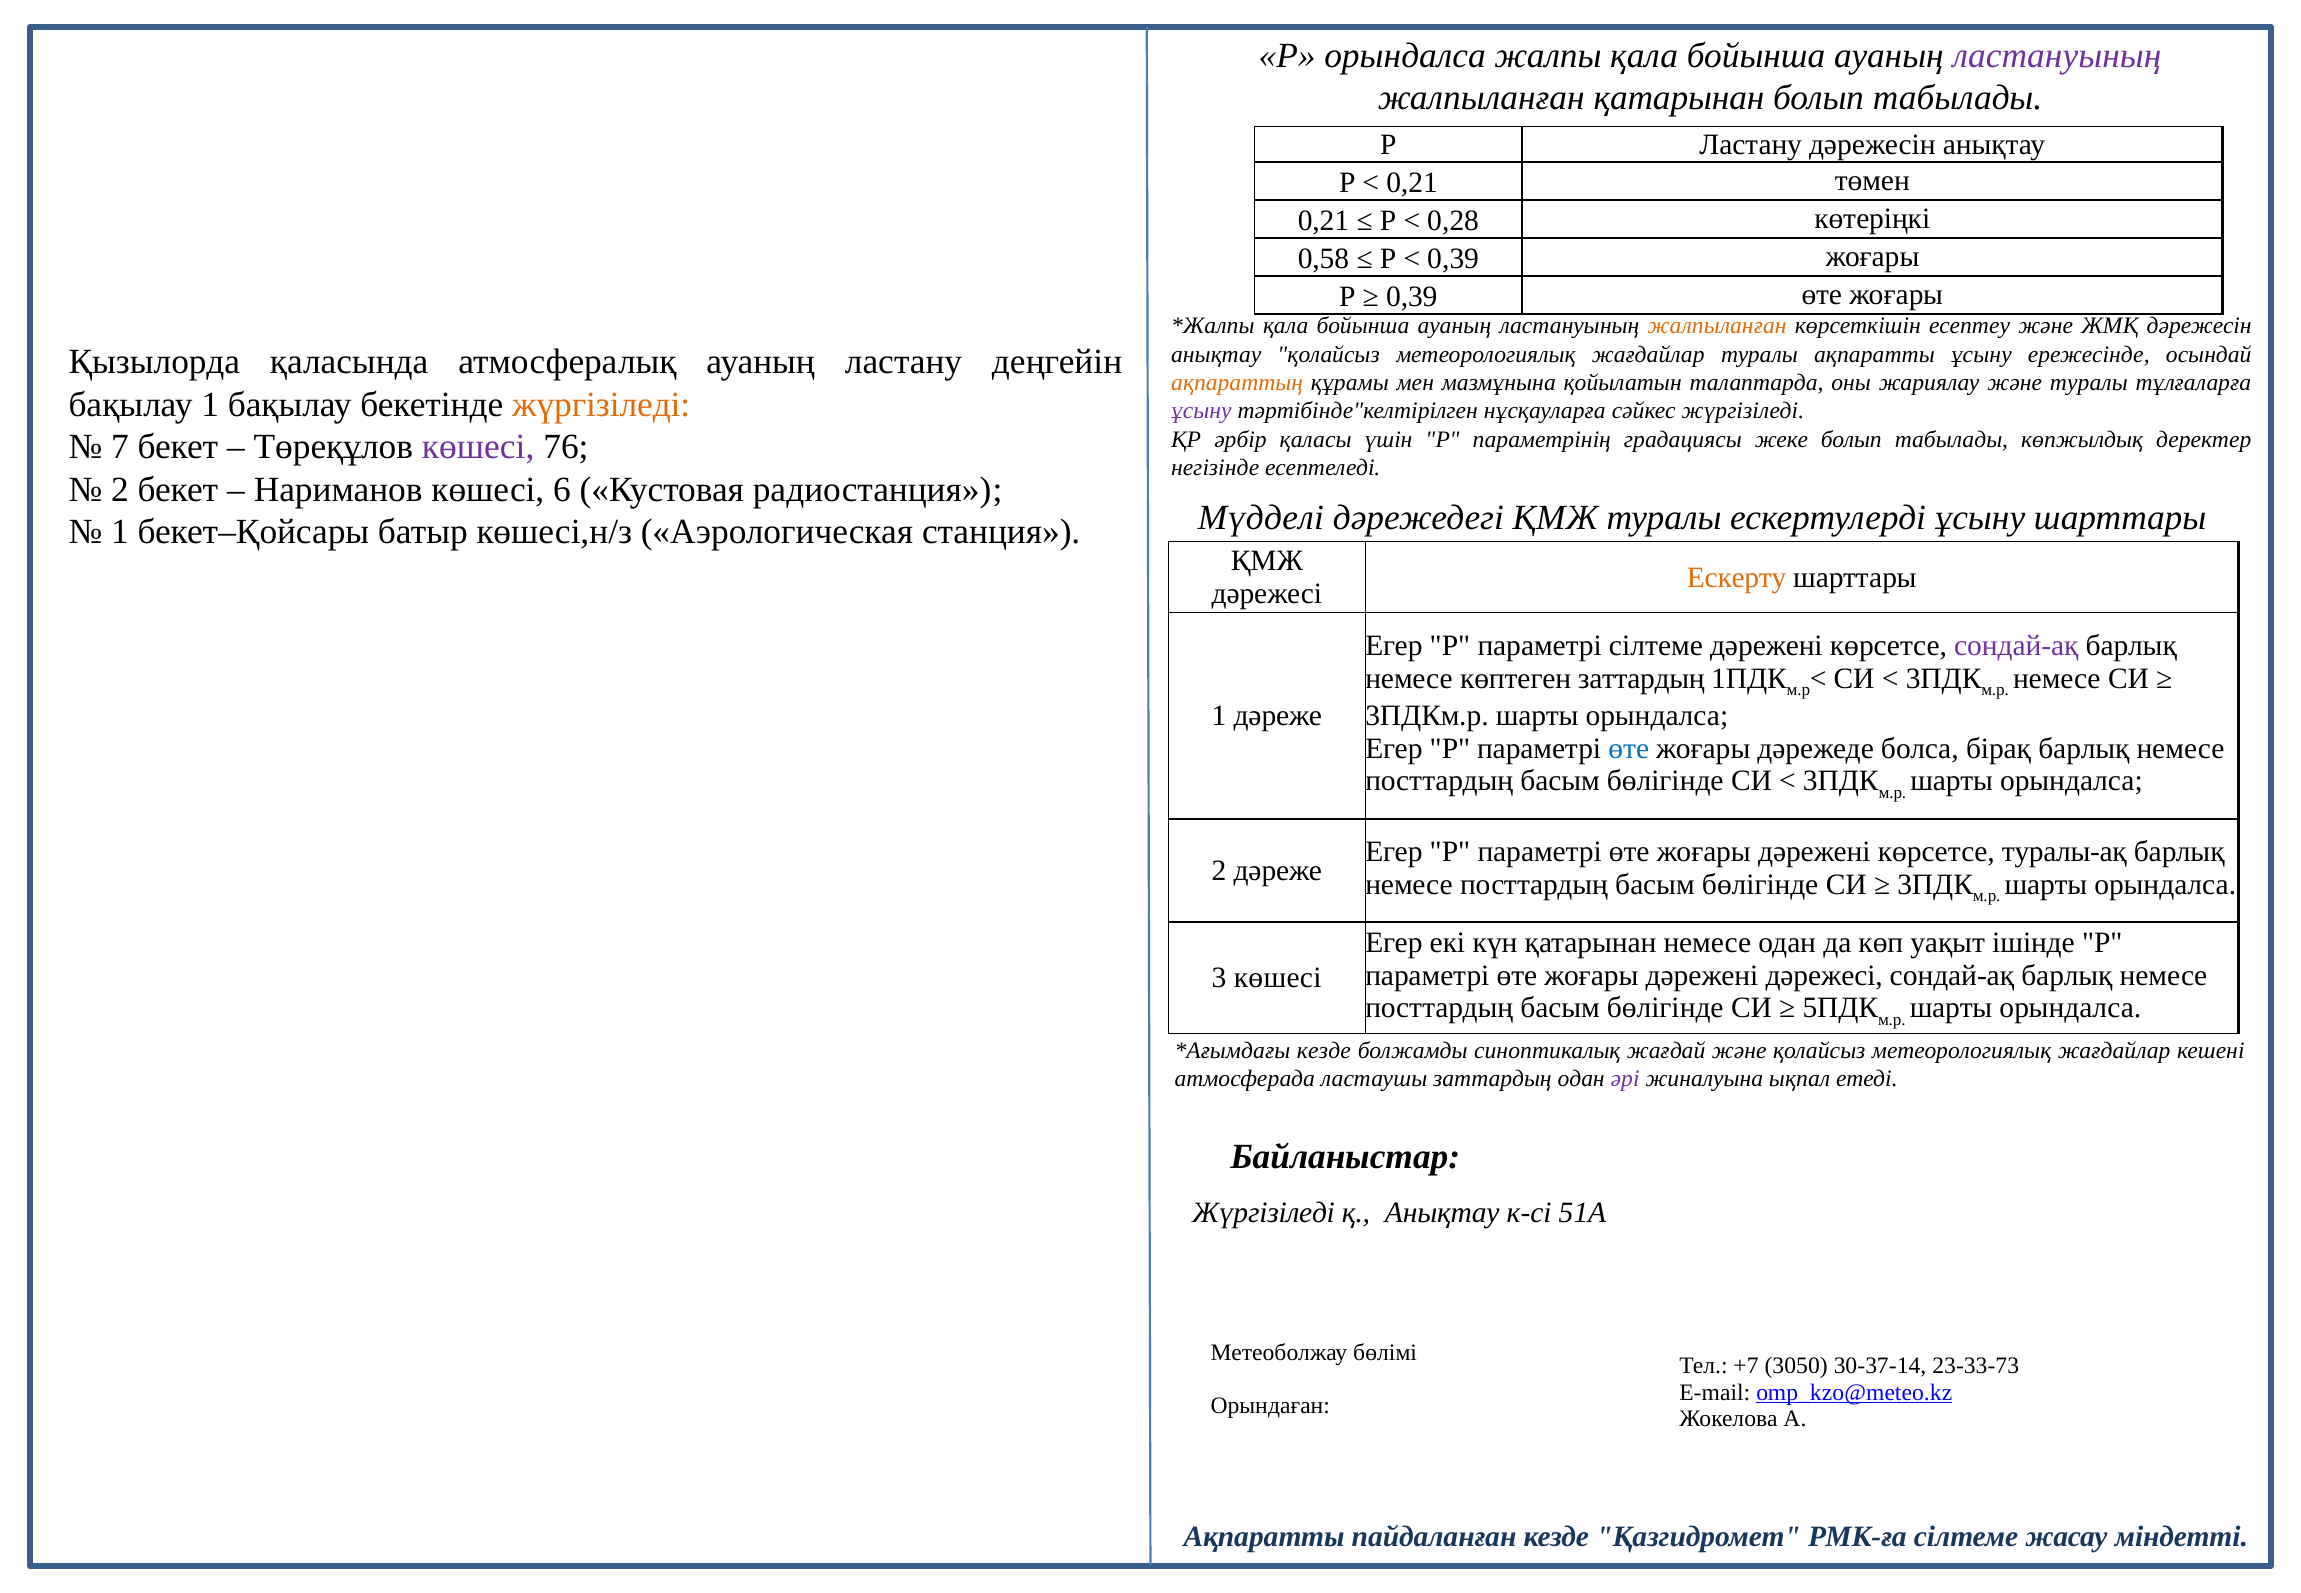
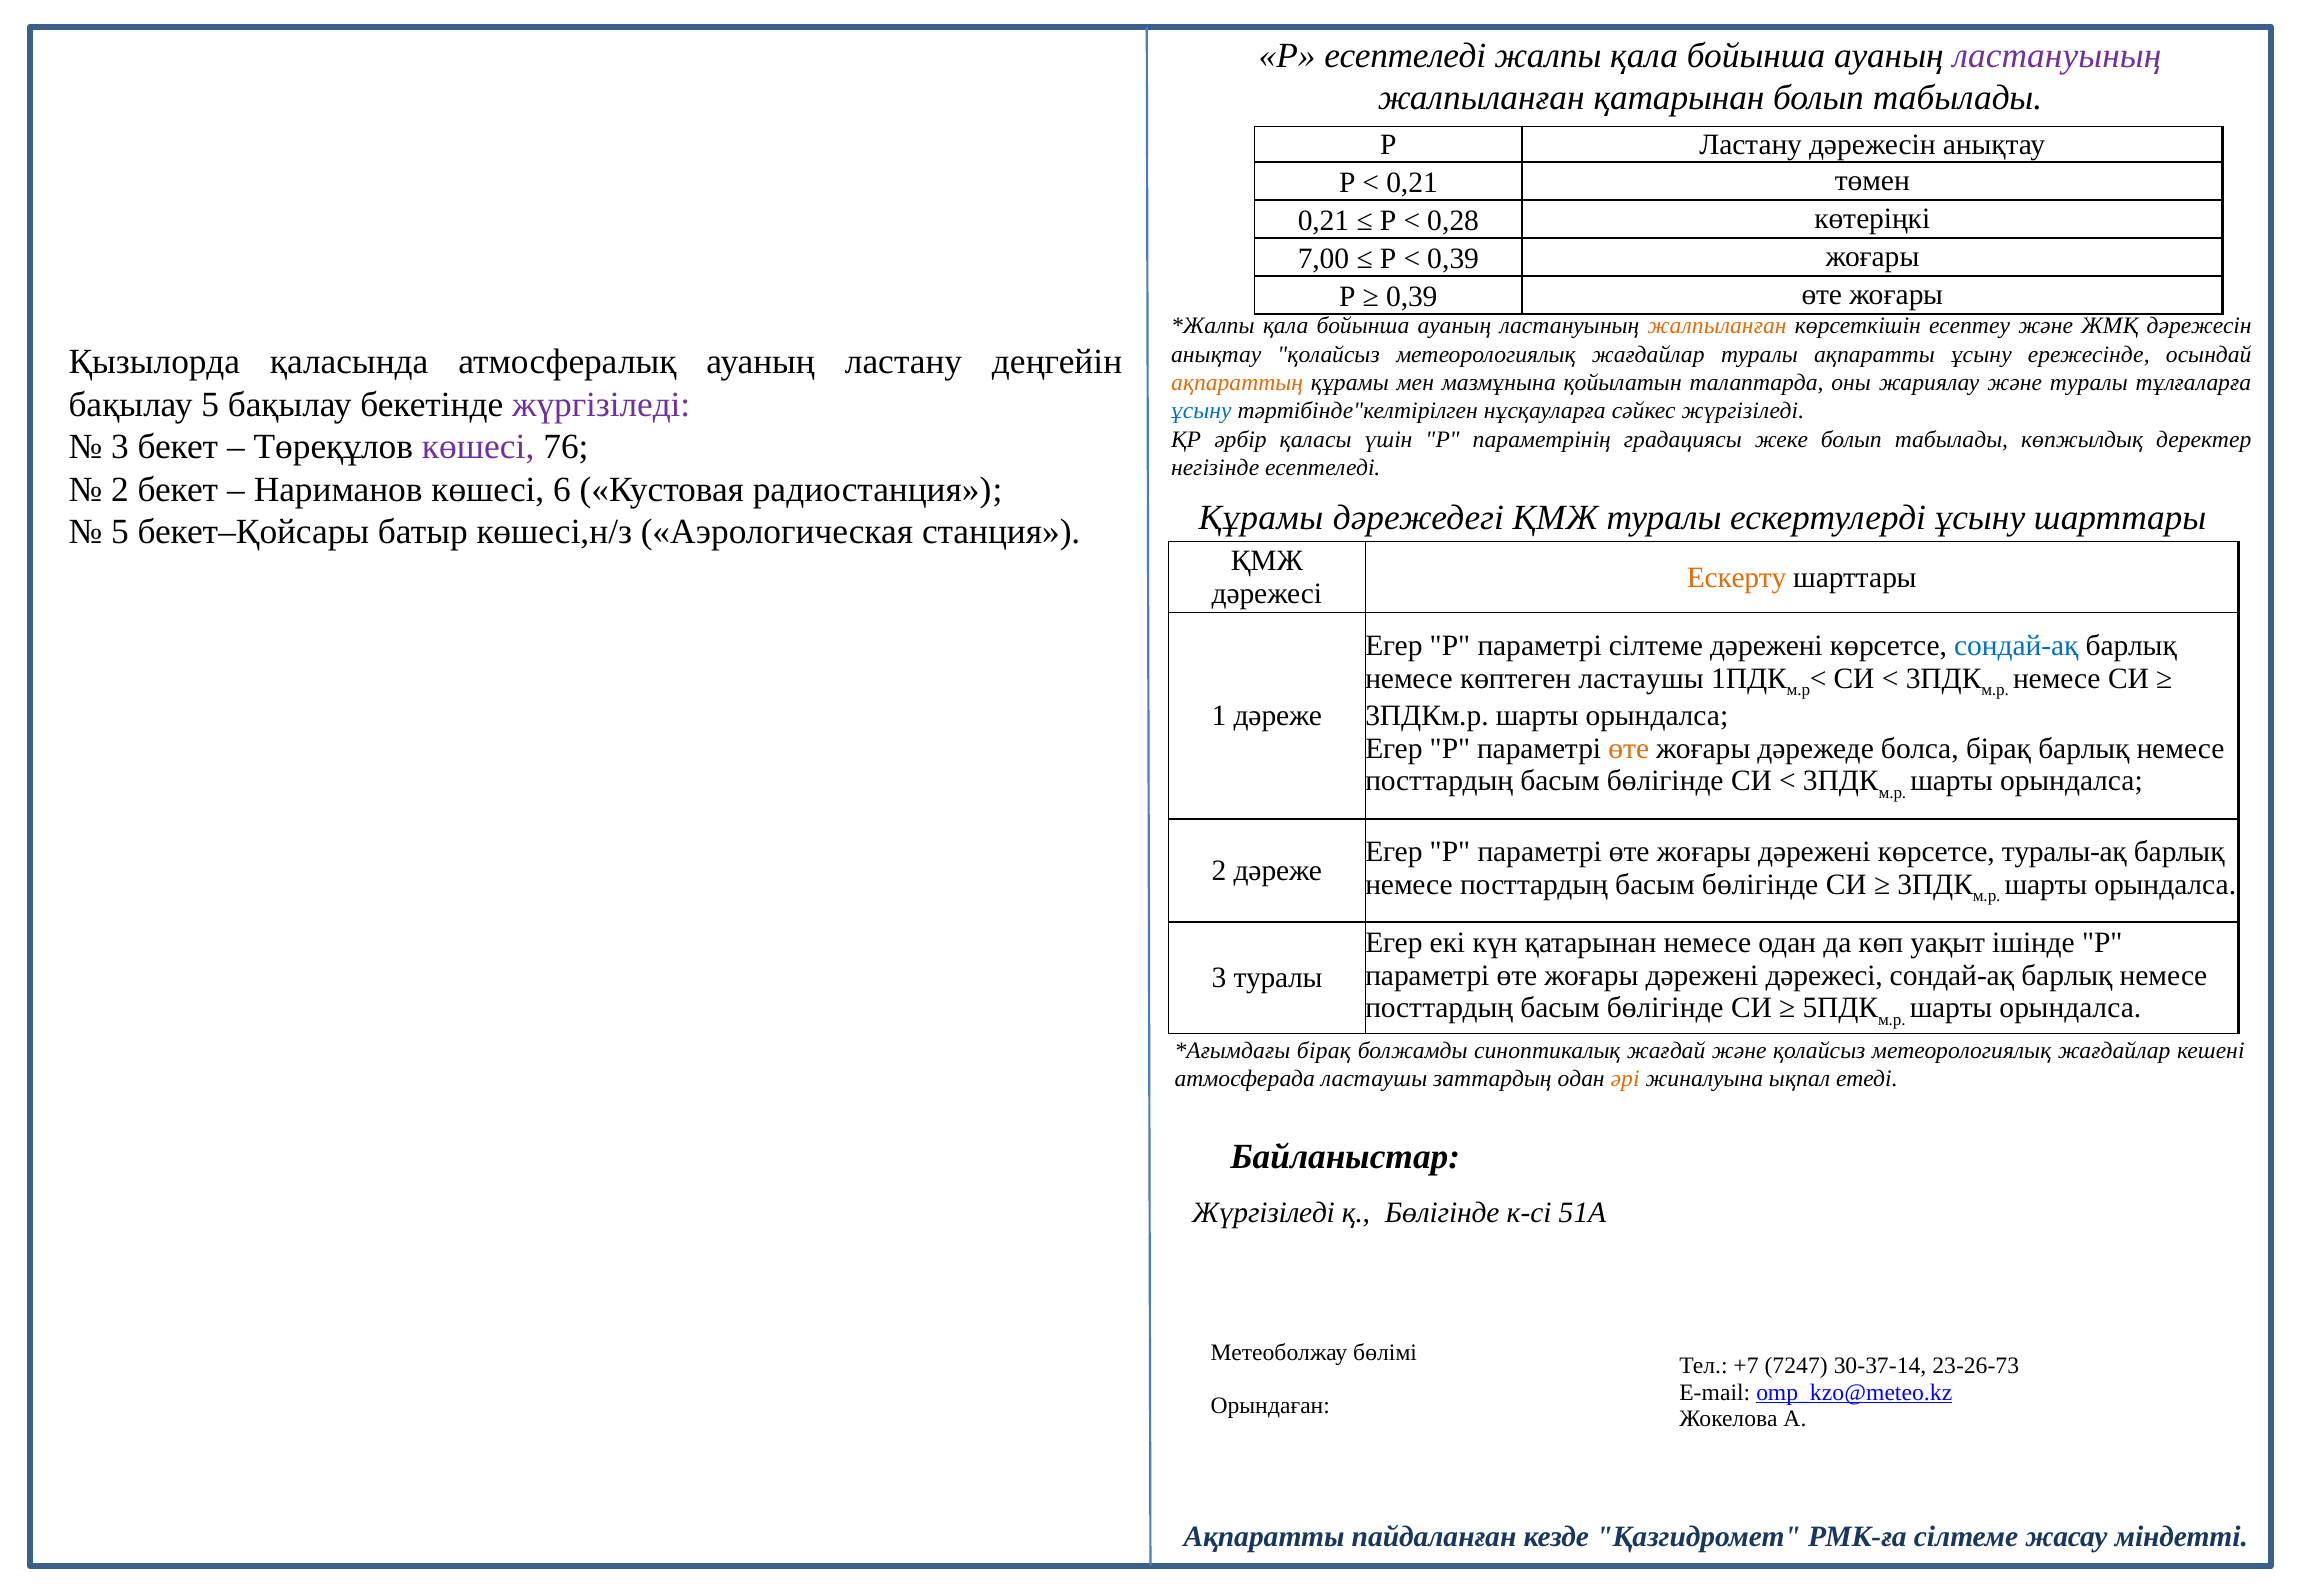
Р орындалса: орындалса -> есептеледі
0,58: 0,58 -> 7,00
бақылау 1: 1 -> 5
жүргізіледі at (601, 405) colour: orange -> purple
ұсыну at (1201, 411) colour: purple -> blue
7 at (120, 447): 7 -> 3
Мүдделі at (1261, 518): Мүдделі -> Құрамы
1 at (120, 532): 1 -> 5
сондай-ақ at (2016, 646) colour: purple -> blue
көптеген заттардың: заттардың -> ластаушы
өте at (1629, 748) colour: blue -> orange
3 көшесі: көшесі -> туралы
кезде at (1324, 1051): кезде -> бірақ
әрі colour: purple -> orange
қ Анықтау: Анықтау -> Бөлігінде
3050: 3050 -> 7247
23-33-73: 23-33-73 -> 23-26-73
